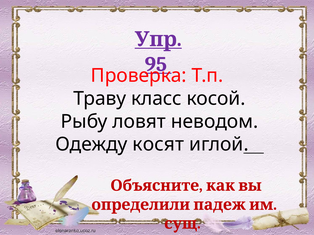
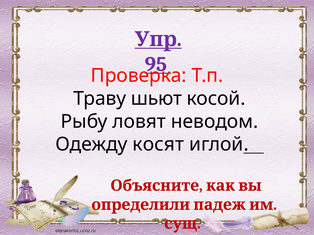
класс: класс -> шьют
